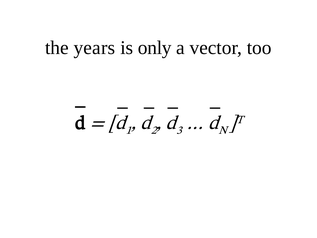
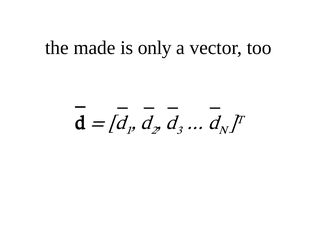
years: years -> made
